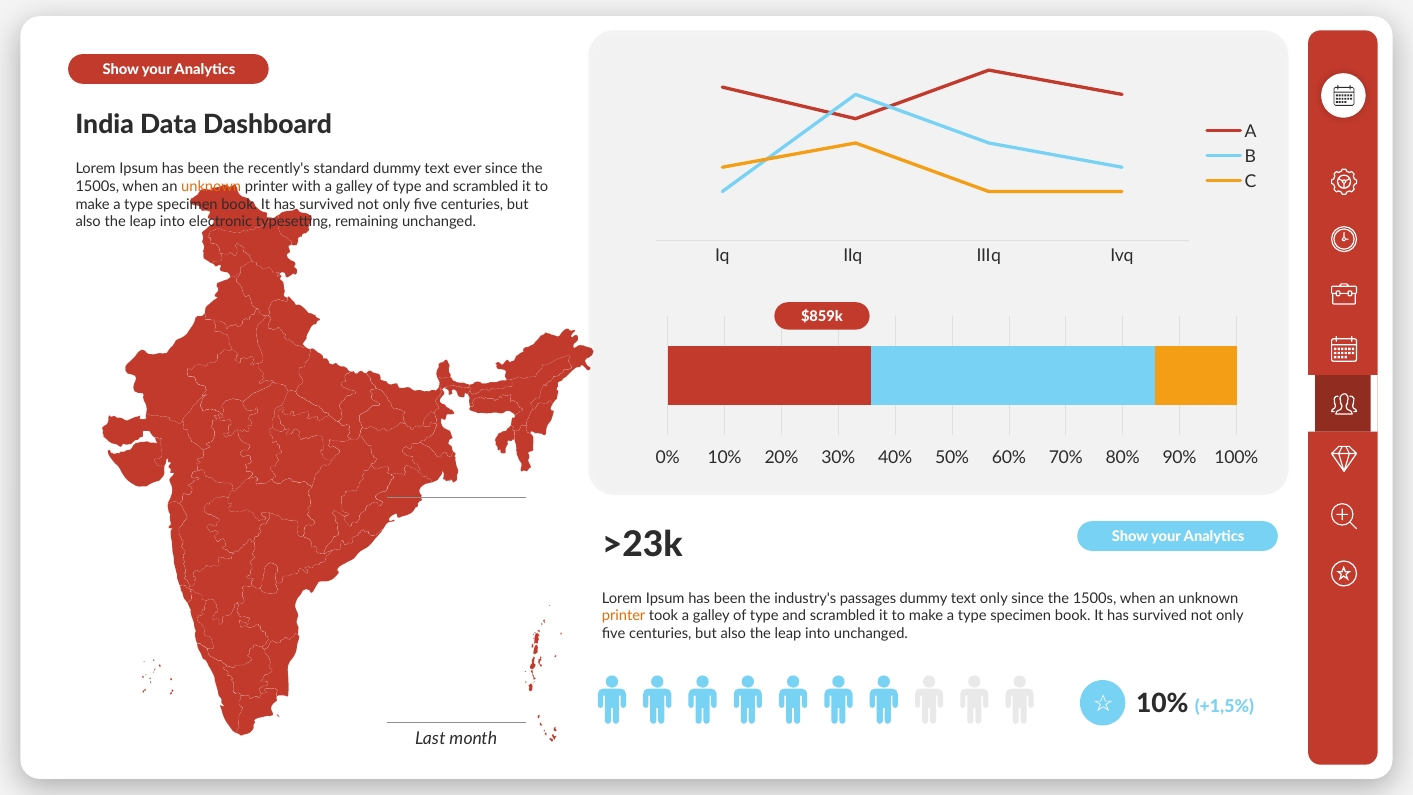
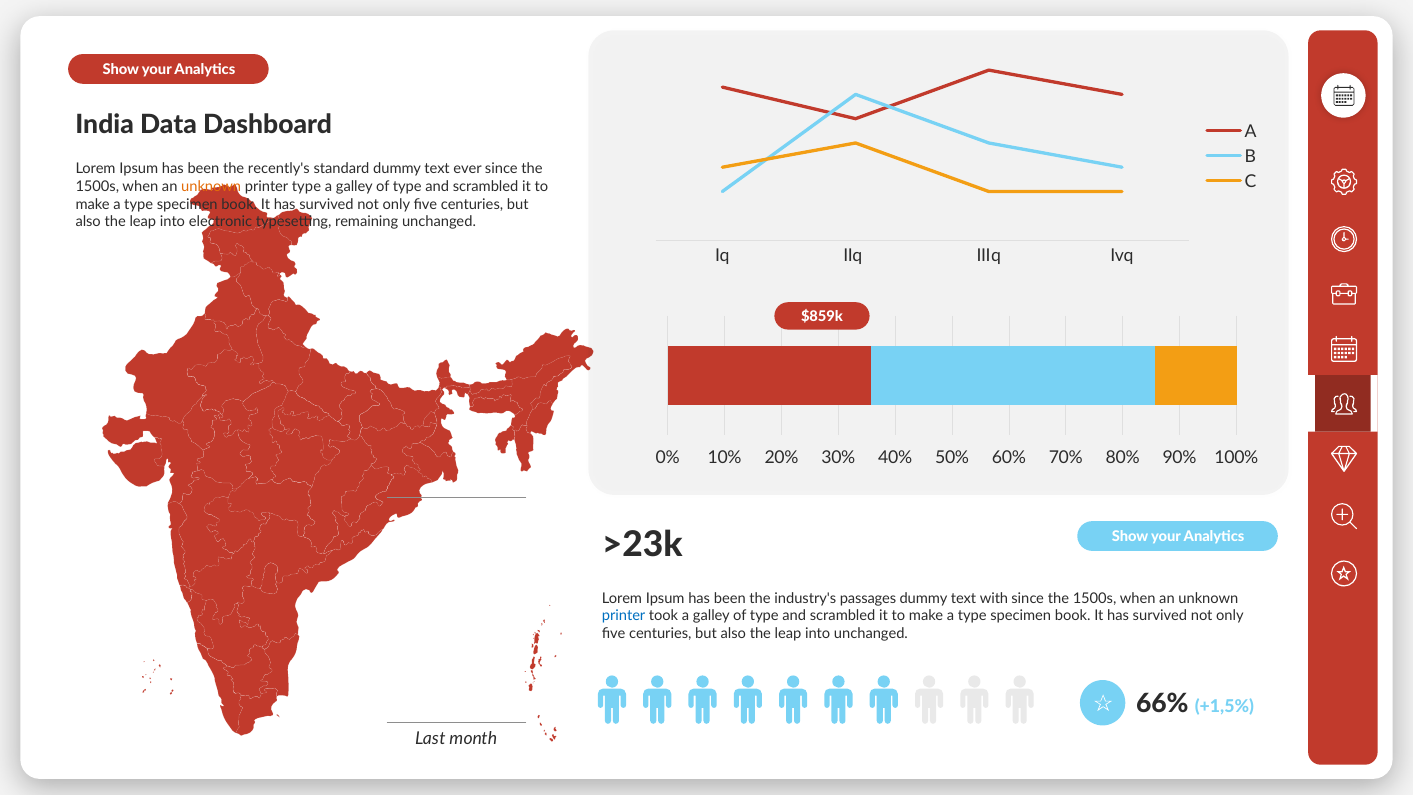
printer with: with -> type
text only: only -> with
printer at (624, 616) colour: orange -> blue
10% at (1162, 703): 10% -> 66%
